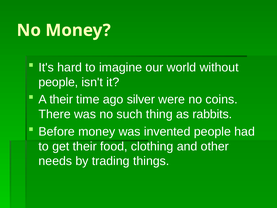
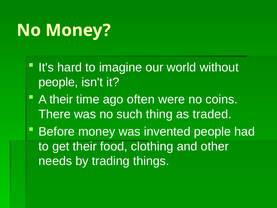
silver: silver -> often
rabbits: rabbits -> traded
